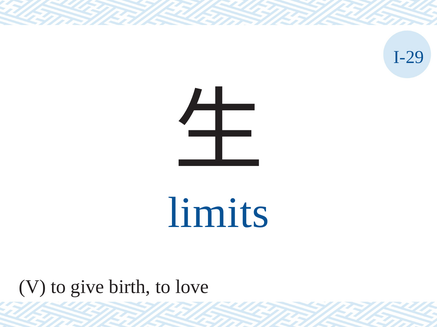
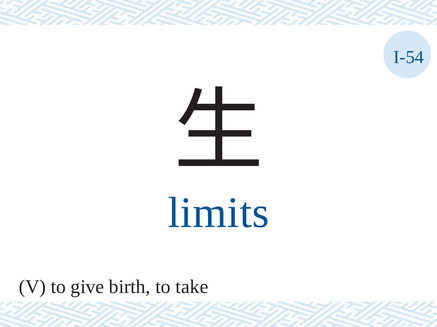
I-29: I-29 -> I-54
love: love -> take
